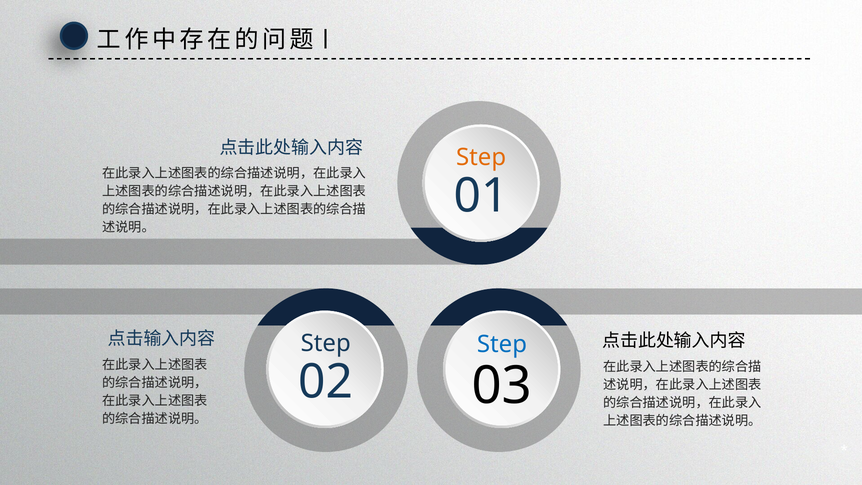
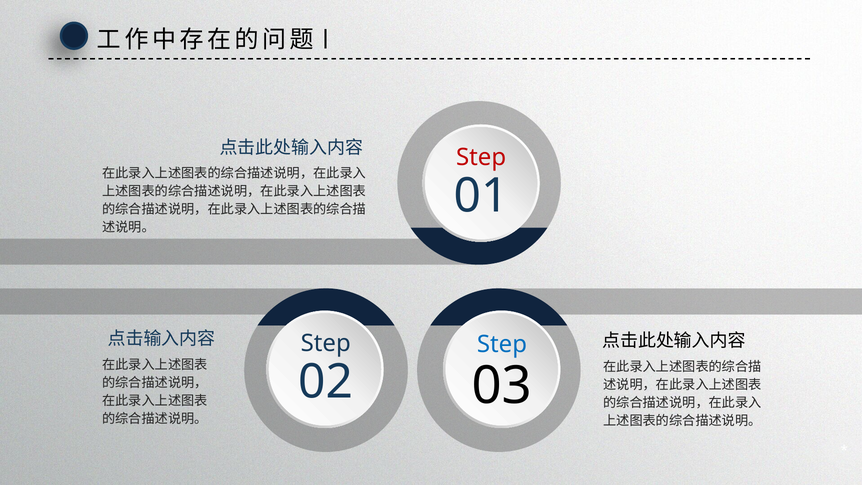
Step at (481, 157) colour: orange -> red
